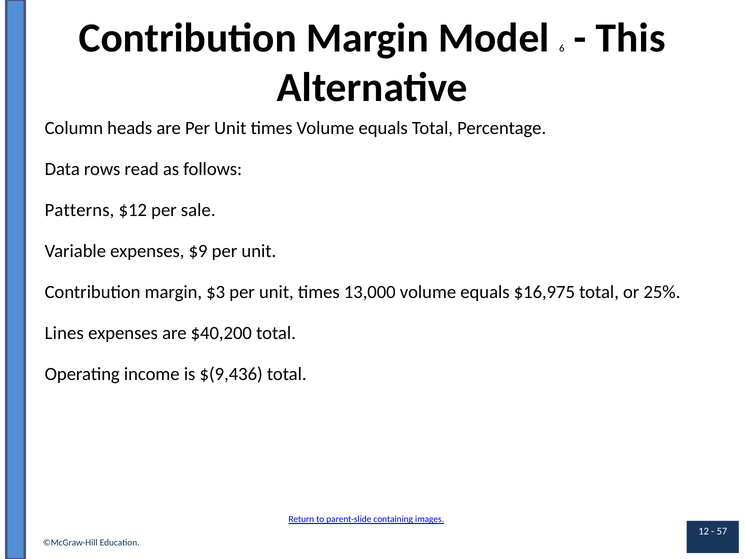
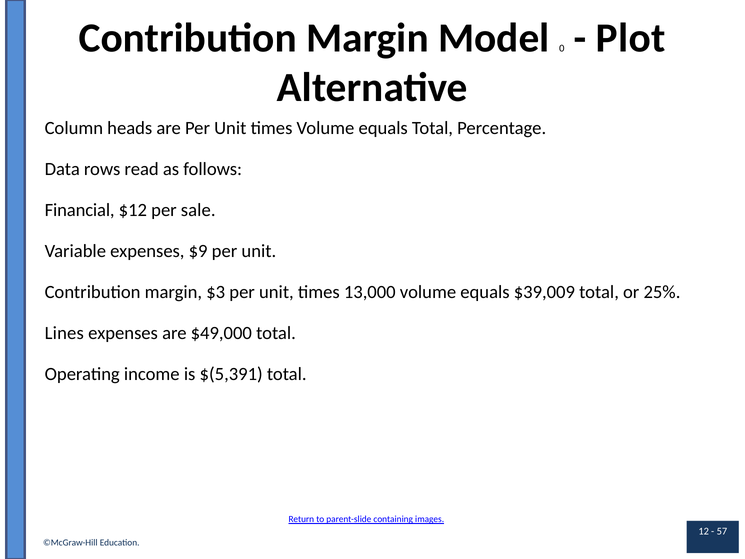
6: 6 -> 0
This: This -> Plot
Patterns: Patterns -> Financial
$16,975: $16,975 -> $39,009
$40,200: $40,200 -> $49,000
$(9,436: $(9,436 -> $(5,391
